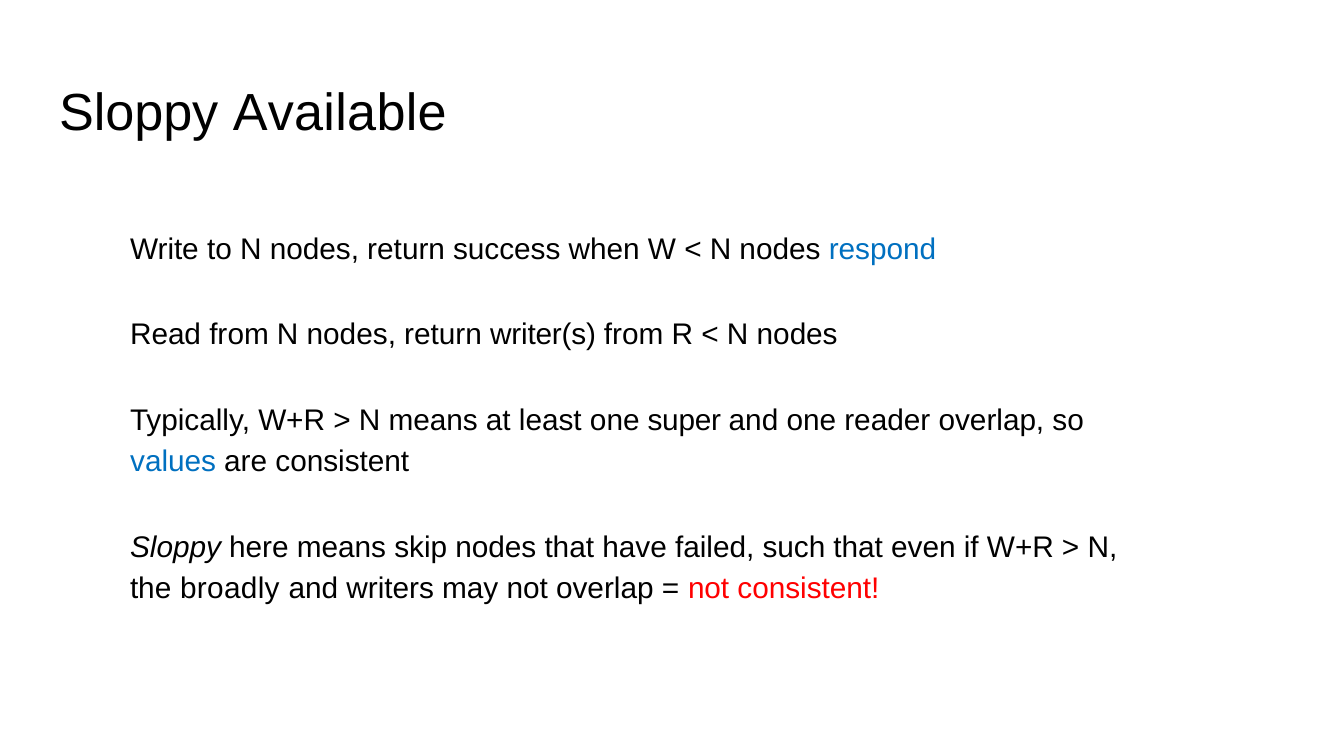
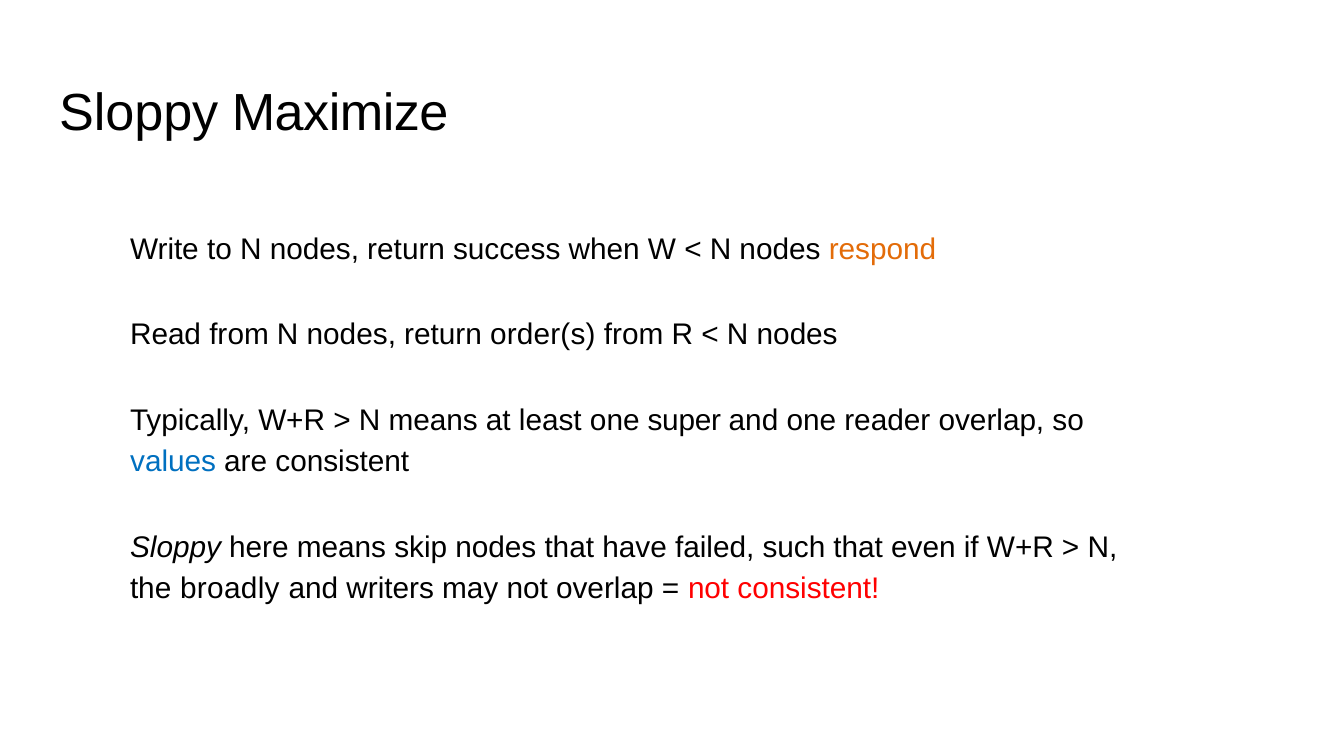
Available: Available -> Maximize
respond colour: blue -> orange
writer(s: writer(s -> order(s
